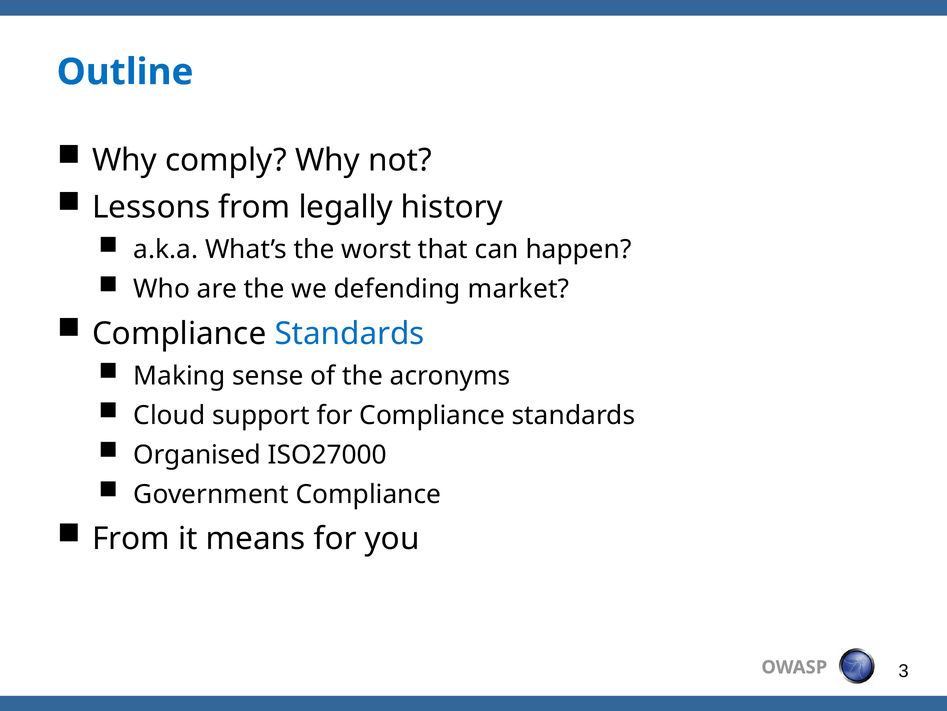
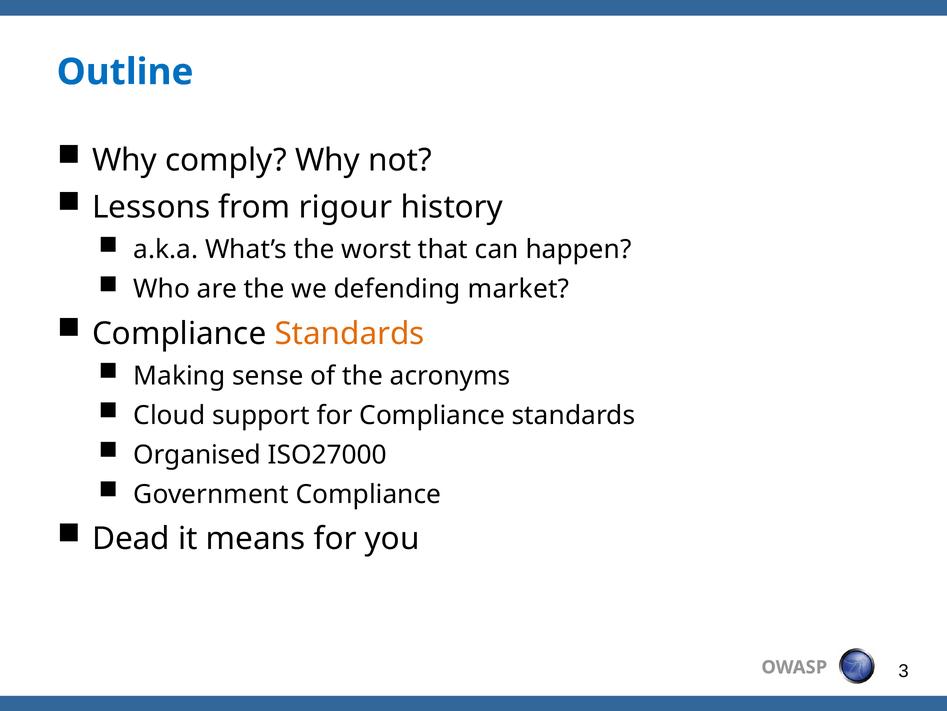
legally: legally -> rigour
Standards at (350, 333) colour: blue -> orange
From at (131, 538): From -> Dead
